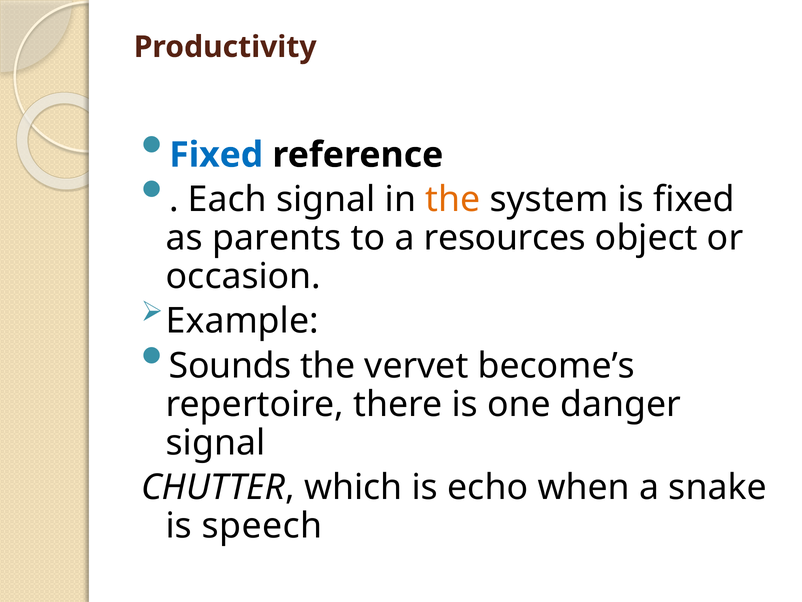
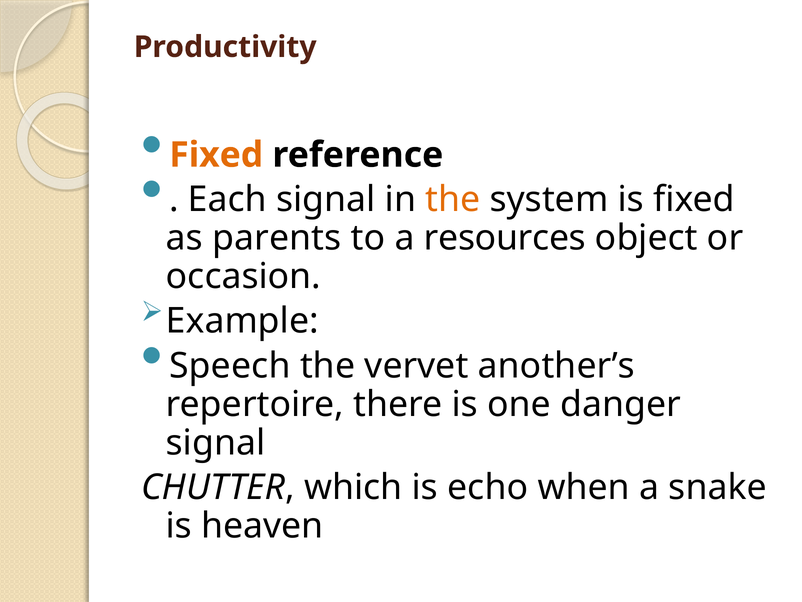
Fixed at (216, 155) colour: blue -> orange
Sounds: Sounds -> Speech
become’s: become’s -> another’s
speech: speech -> heaven
